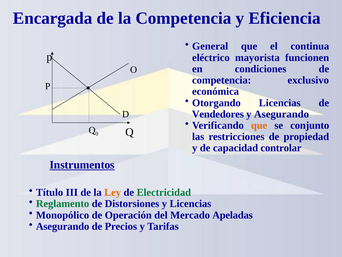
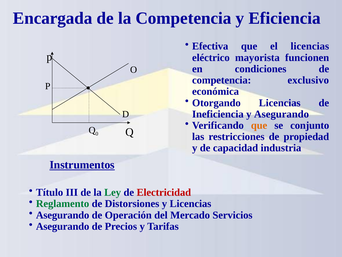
General: General -> Efectiva
el continua: continua -> licencias
Vendedores: Vendedores -> Ineficiencia
controlar: controlar -> industria
Ley colour: orange -> green
Electricidad colour: green -> red
Monopólico at (63, 215): Monopólico -> Asegurando
Apeladas: Apeladas -> Servicios
